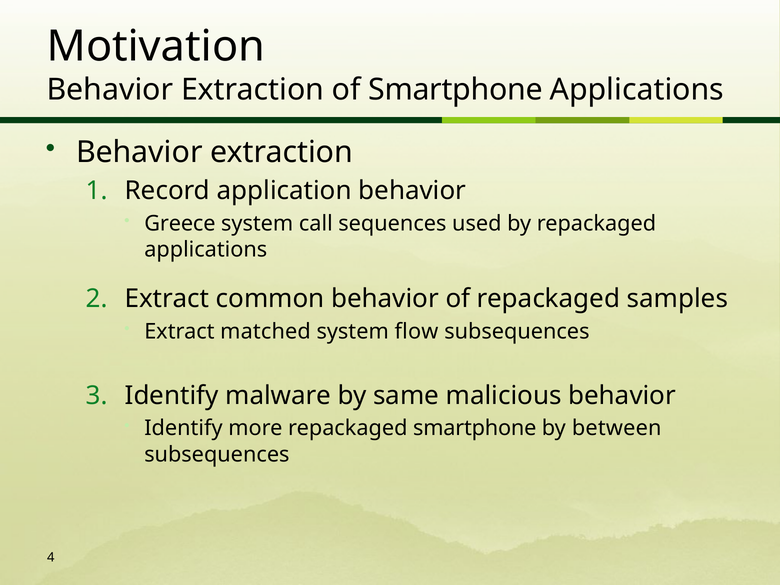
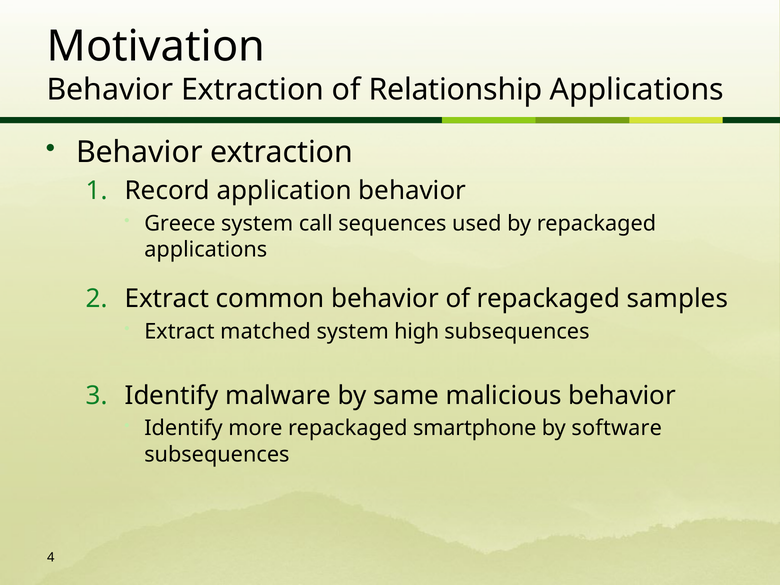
of Smartphone: Smartphone -> Relationship
flow: flow -> high
between: between -> software
